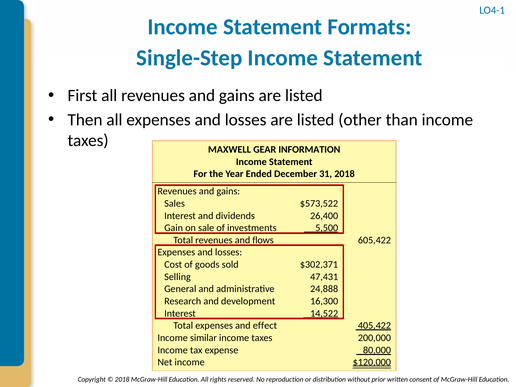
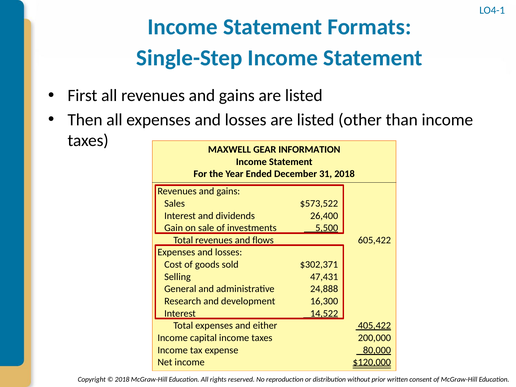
effect: effect -> either
similar: similar -> capital
